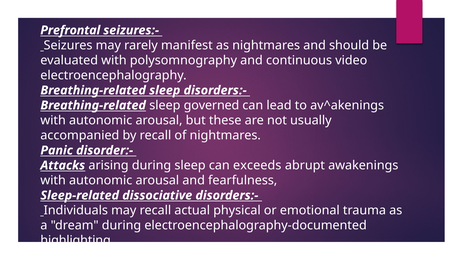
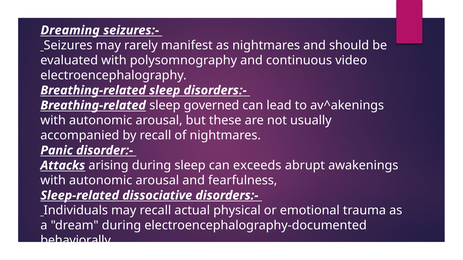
Prefrontal: Prefrontal -> Dreaming
highlighting: highlighting -> behaviorally
